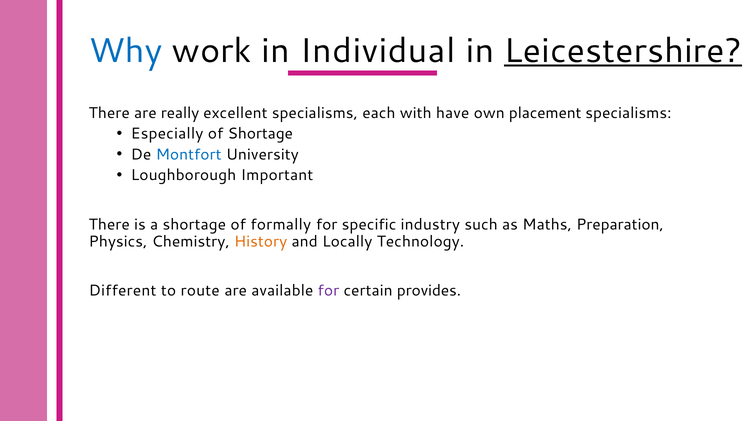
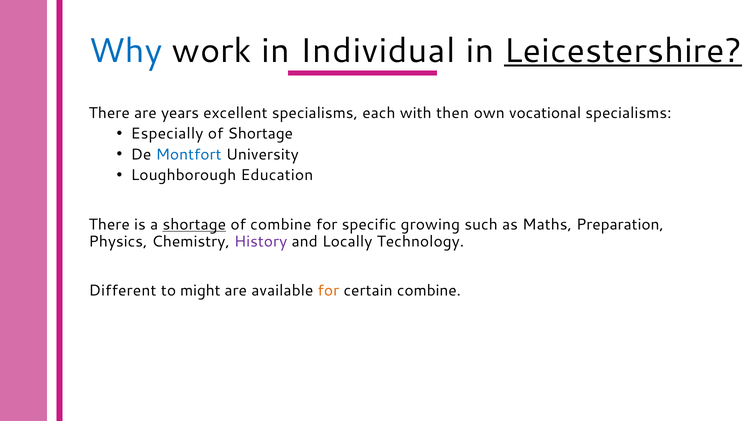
really: really -> years
have: have -> then
placement: placement -> vocational
Important: Important -> Education
shortage at (194, 225) underline: none -> present
of formally: formally -> combine
industry: industry -> growing
History colour: orange -> purple
route: route -> might
for at (328, 291) colour: purple -> orange
certain provides: provides -> combine
